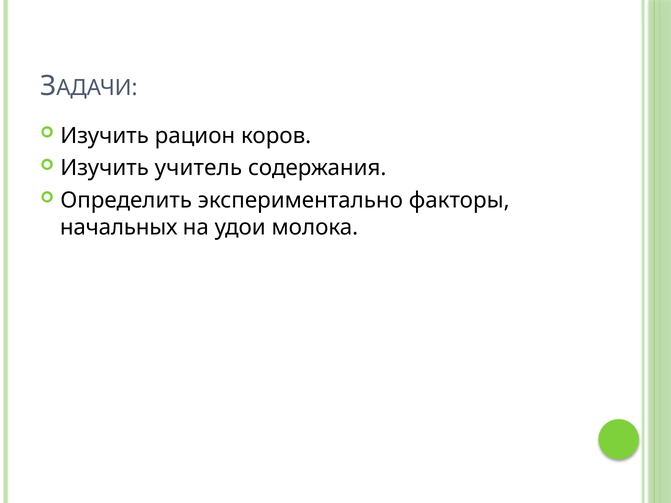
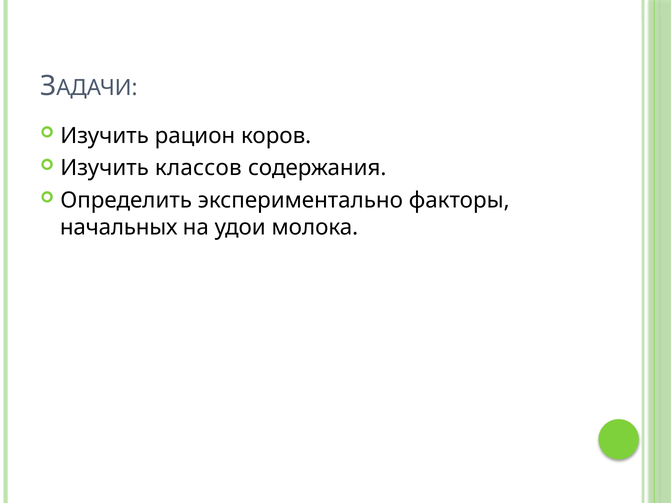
учитель: учитель -> классов
